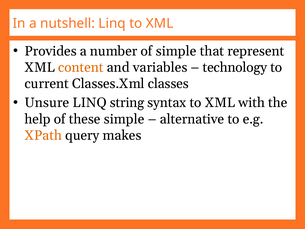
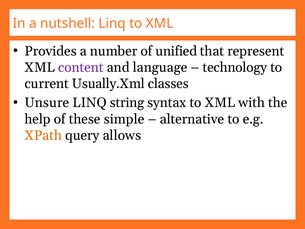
of simple: simple -> unified
content colour: orange -> purple
variables: variables -> language
Classes.Xml: Classes.Xml -> Usually.Xml
makes: makes -> allows
